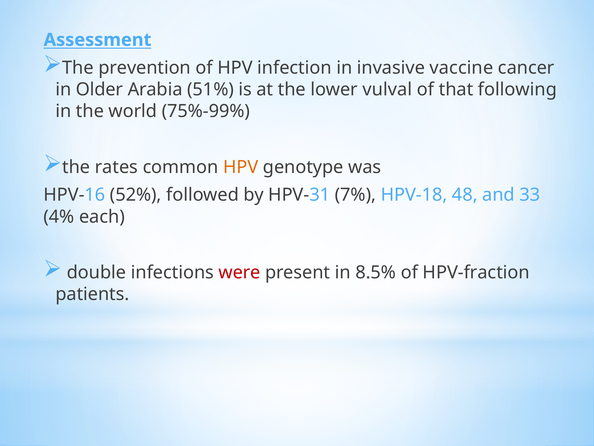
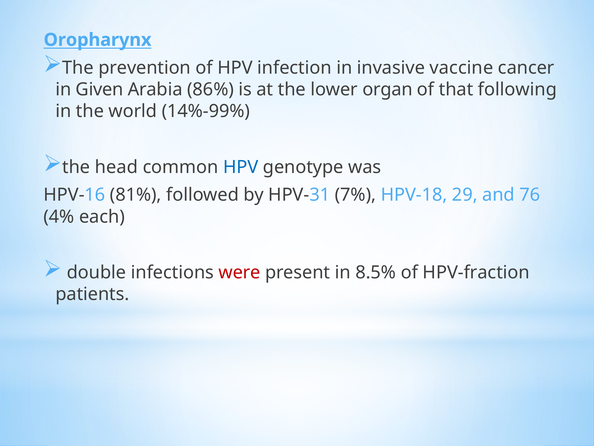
Assessment: Assessment -> Oropharynx
Older: Older -> Given
51%: 51% -> 86%
vulval: vulval -> organ
75%-99%: 75%-99% -> 14%-99%
rates: rates -> head
HPV at (241, 167) colour: orange -> blue
52%: 52% -> 81%
48: 48 -> 29
33: 33 -> 76
